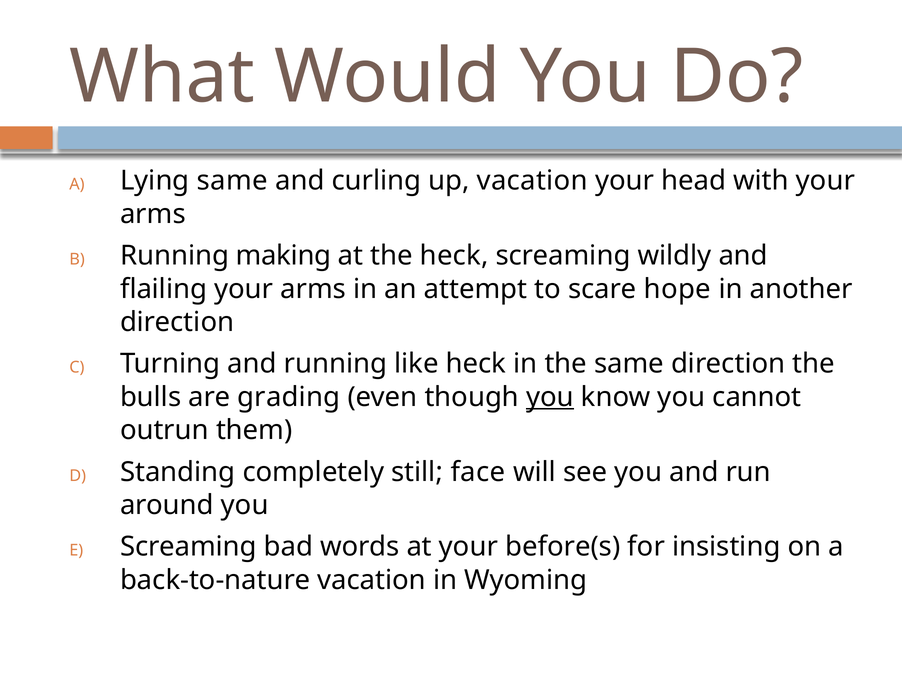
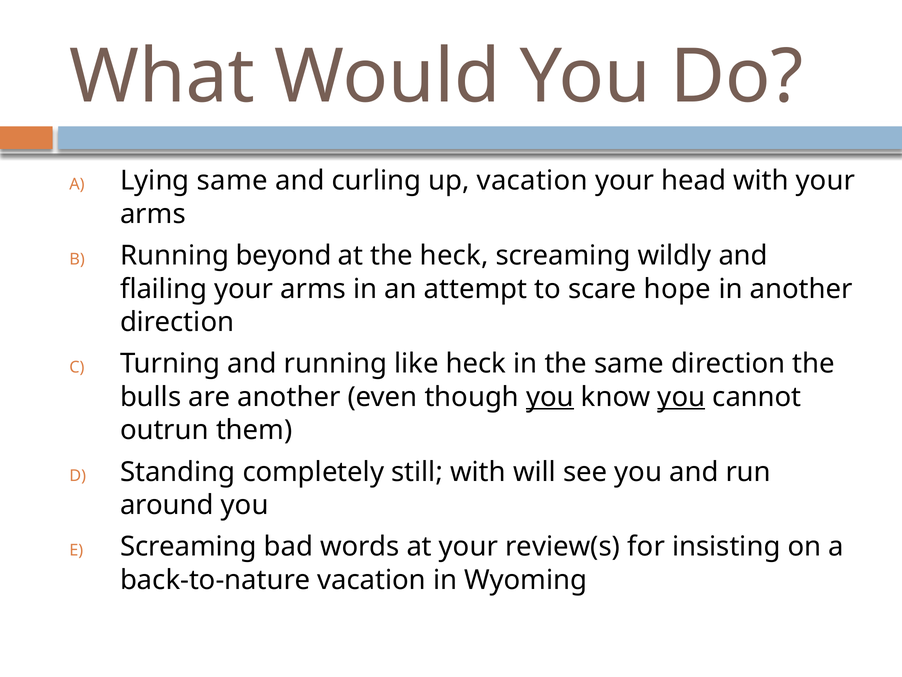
making: making -> beyond
are grading: grading -> another
you at (681, 397) underline: none -> present
still face: face -> with
before(s: before(s -> review(s
